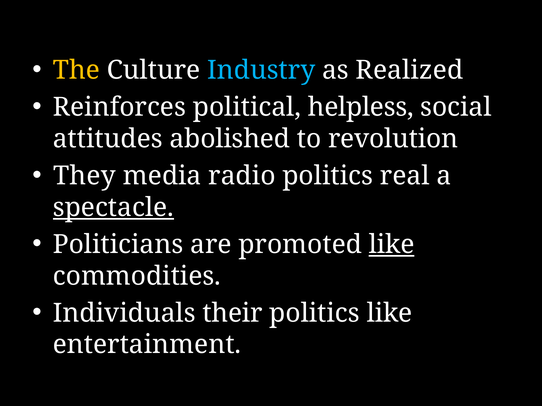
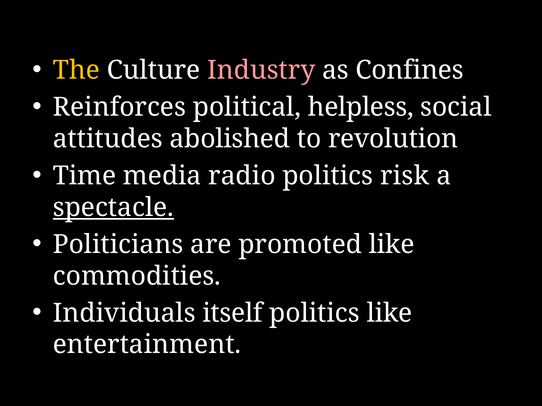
Industry colour: light blue -> pink
Realized: Realized -> Confines
They: They -> Time
real: real -> risk
like at (392, 245) underline: present -> none
their: their -> itself
